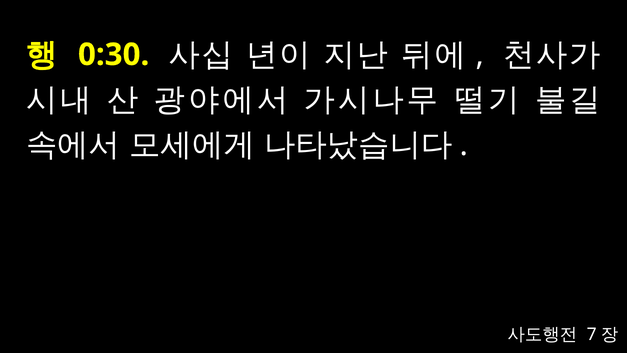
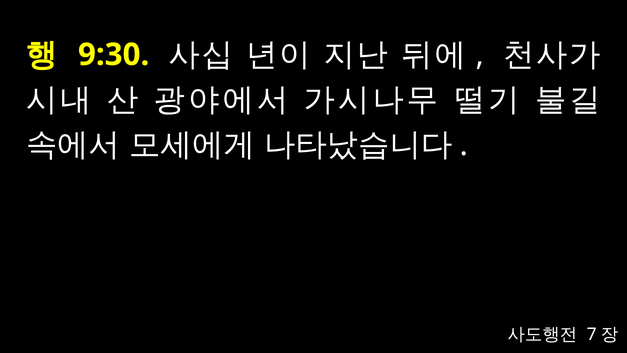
0:30: 0:30 -> 9:30
